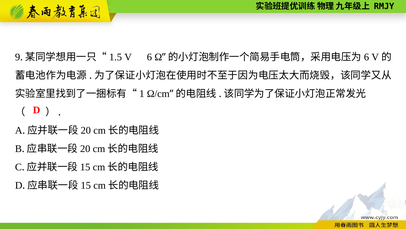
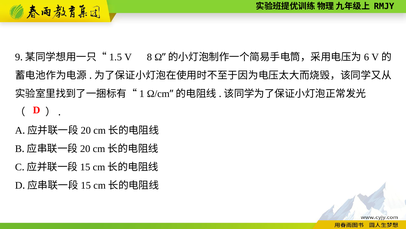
6: 6 -> 8
